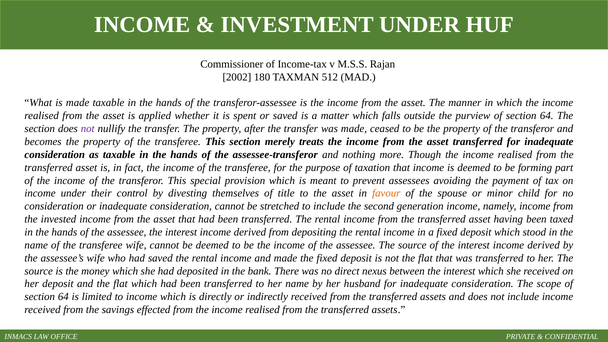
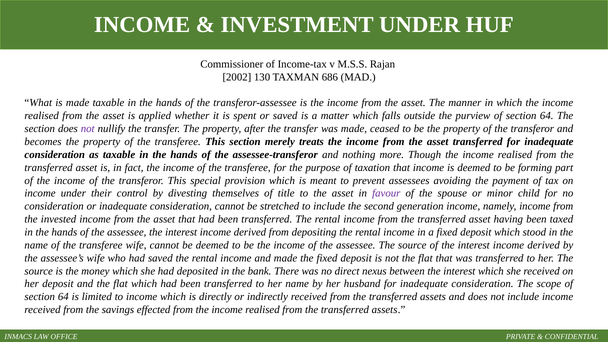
180: 180 -> 130
512: 512 -> 686
favour colour: orange -> purple
